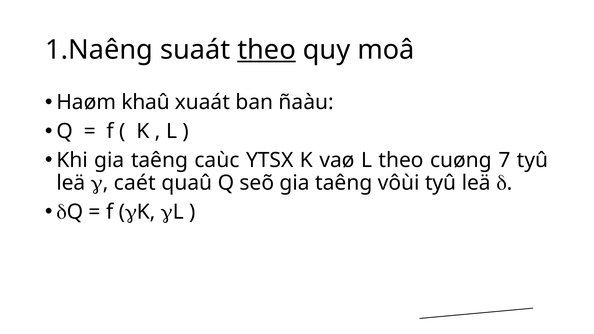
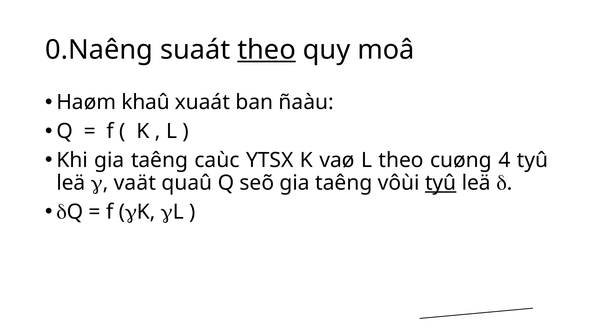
1.Naêng: 1.Naêng -> 0.Naêng
7: 7 -> 4
caét: caét -> vaät
tyû at (441, 183) underline: none -> present
